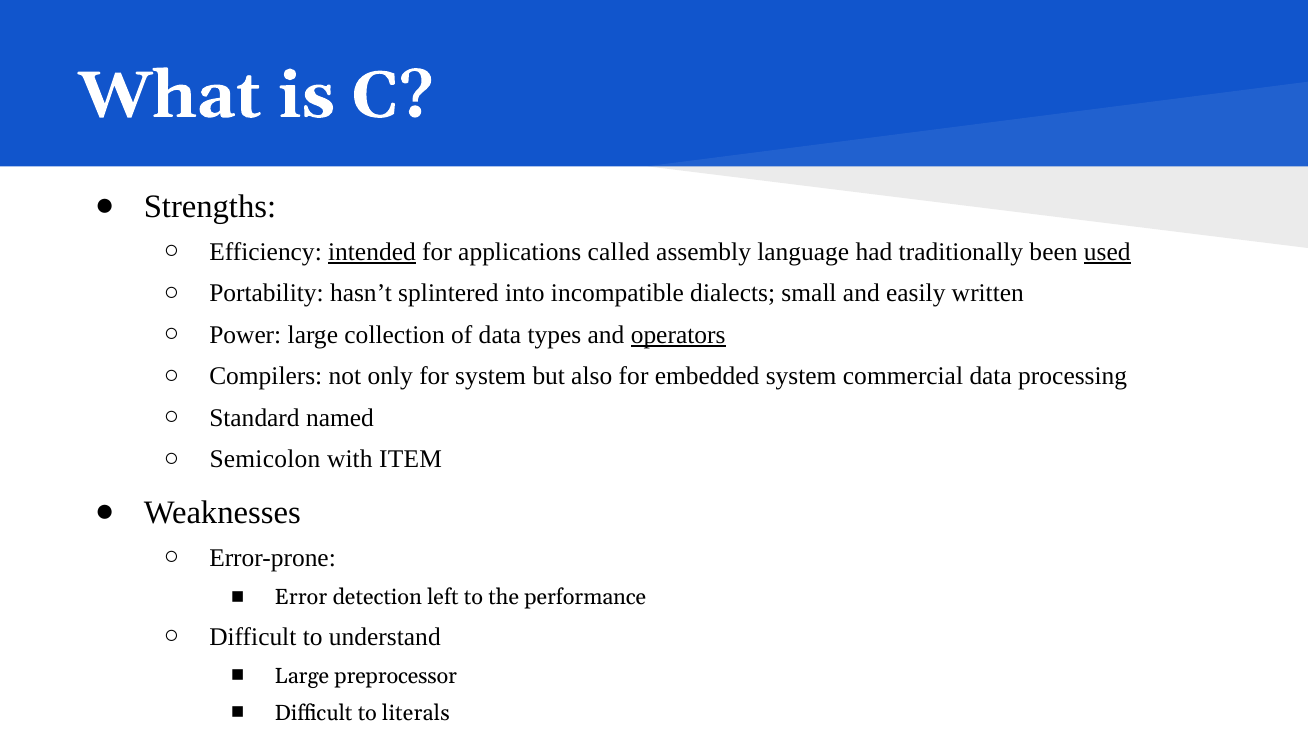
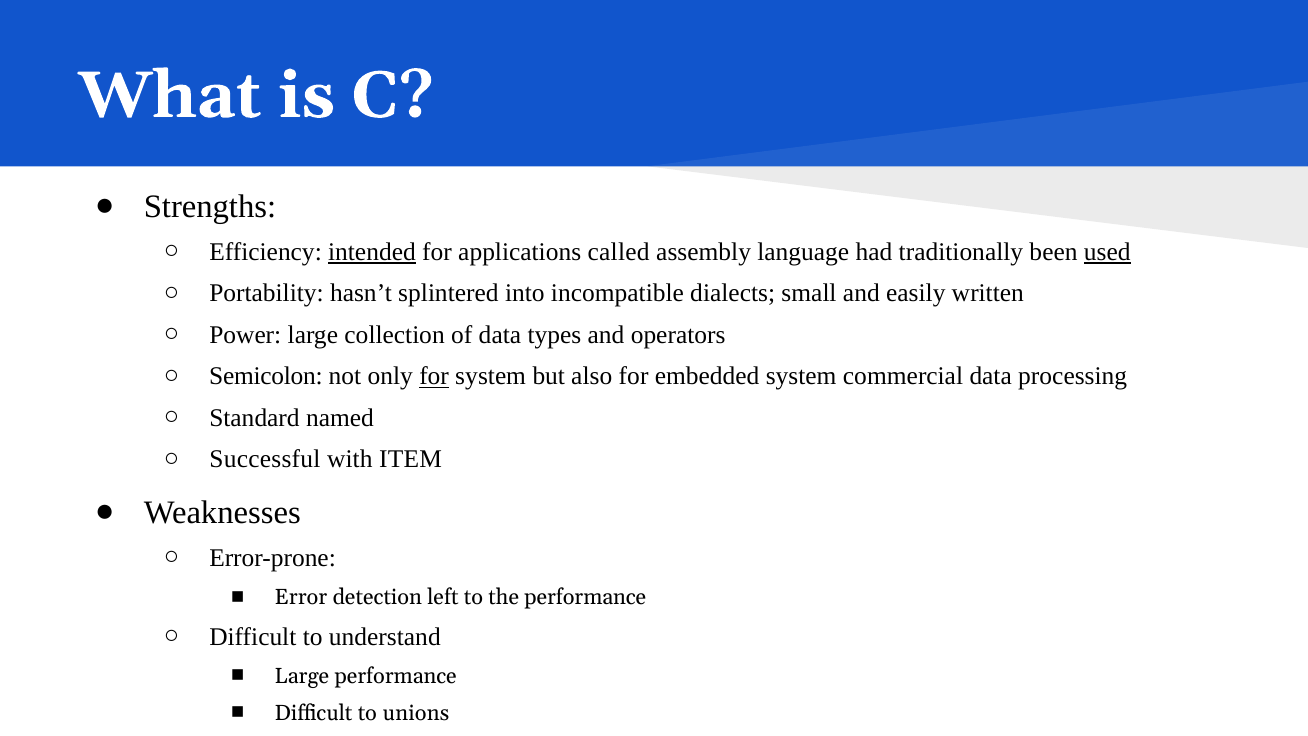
operators underline: present -> none
Compilers: Compilers -> Semicolon
for at (434, 376) underline: none -> present
Semicolon: Semicolon -> Successful
Large preprocessor: preprocessor -> performance
literals: literals -> unions
